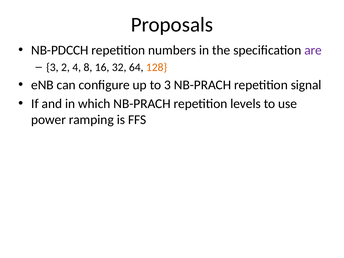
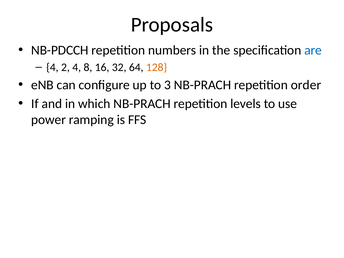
are colour: purple -> blue
3 at (52, 67): 3 -> 4
signal: signal -> order
